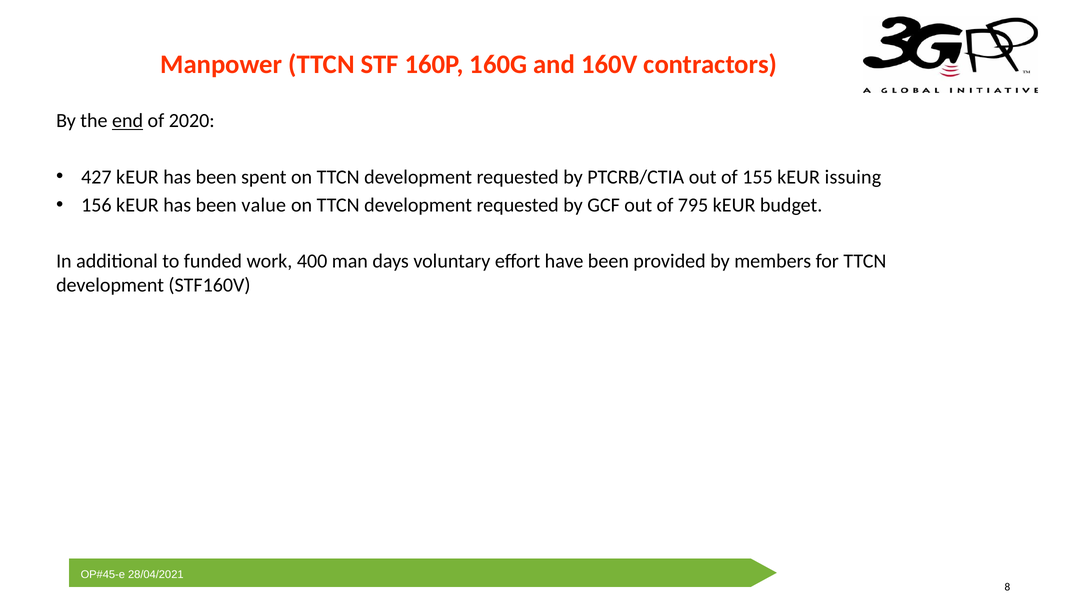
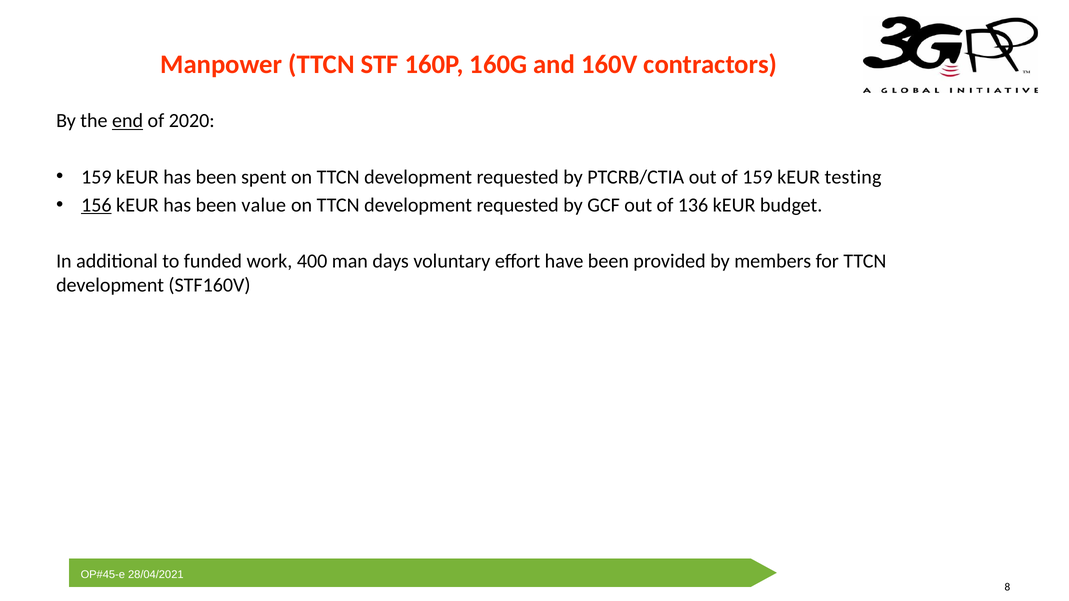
427 at (96, 177): 427 -> 159
of 155: 155 -> 159
issuing: issuing -> testing
156 underline: none -> present
795: 795 -> 136
